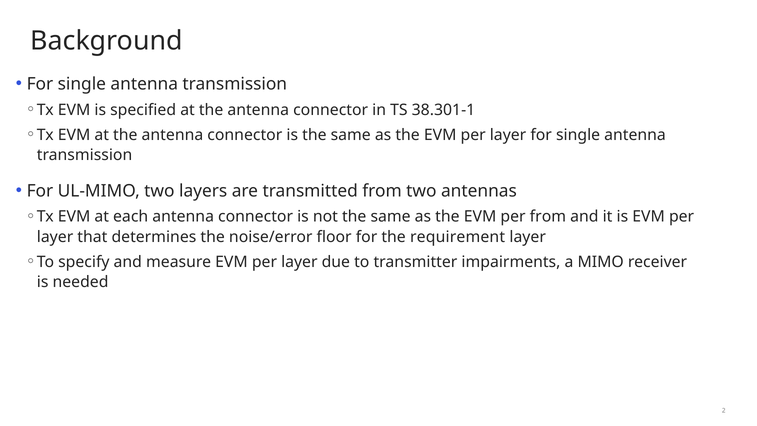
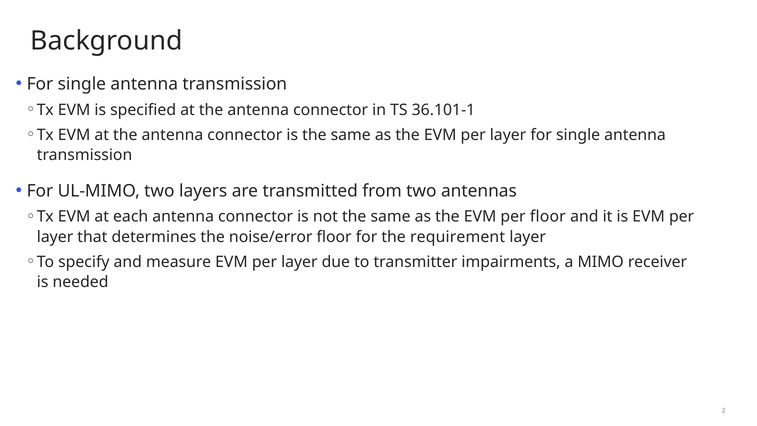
38.301-1: 38.301-1 -> 36.101-1
per from: from -> floor
